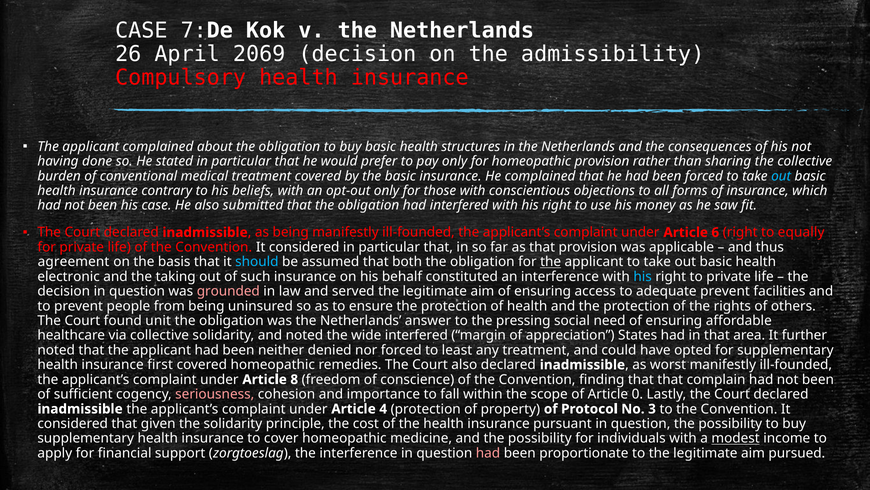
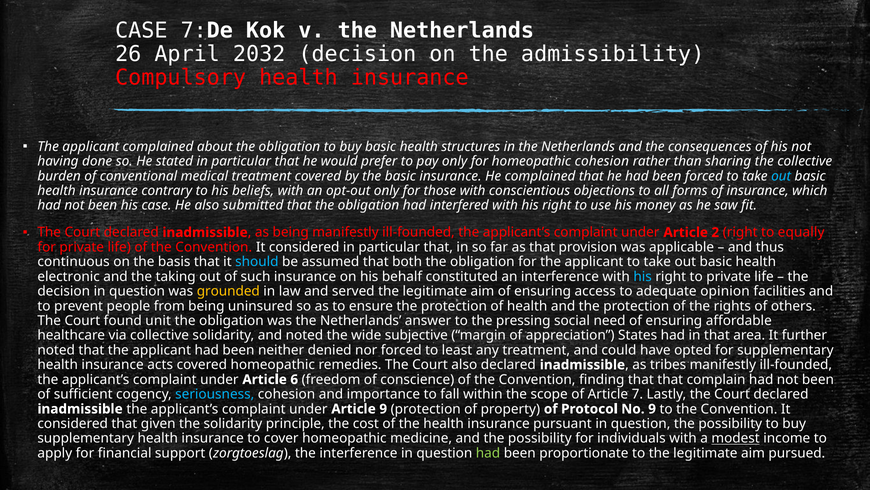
2069: 2069 -> 2032
homeopathic provision: provision -> cohesion
6: 6 -> 2
agreement: agreement -> continuous
the at (551, 262) underline: present -> none
grounded colour: pink -> yellow
adequate prevent: prevent -> opinion
wide interfered: interfered -> subjective
ﬁrst: ﬁrst -> acts
worst: worst -> tribes
8: 8 -> 6
seriousness colour: pink -> light blue
0: 0 -> 7
Article 4: 4 -> 9
No 3: 3 -> 9
had at (488, 453) colour: pink -> light green
